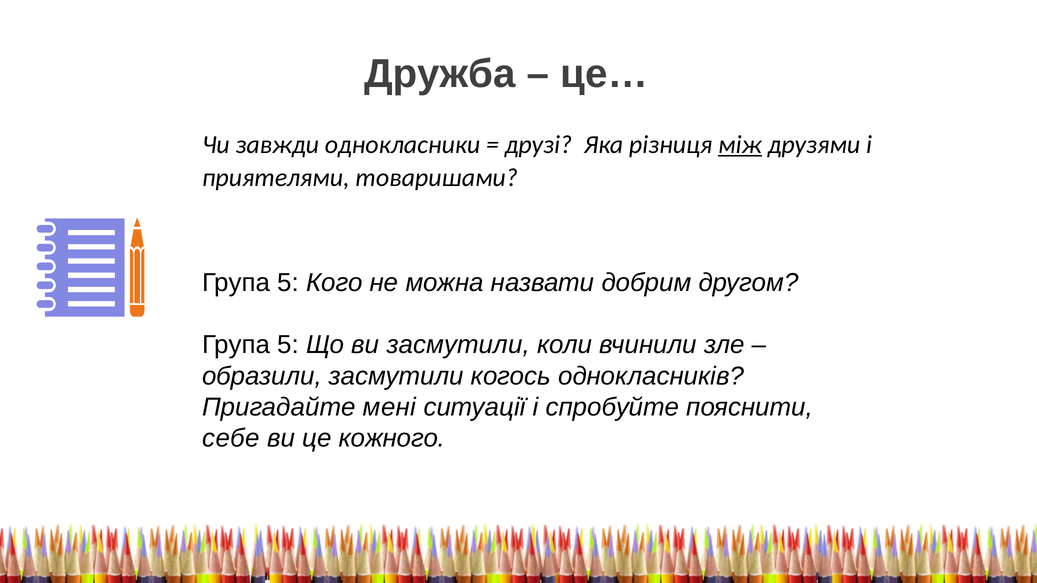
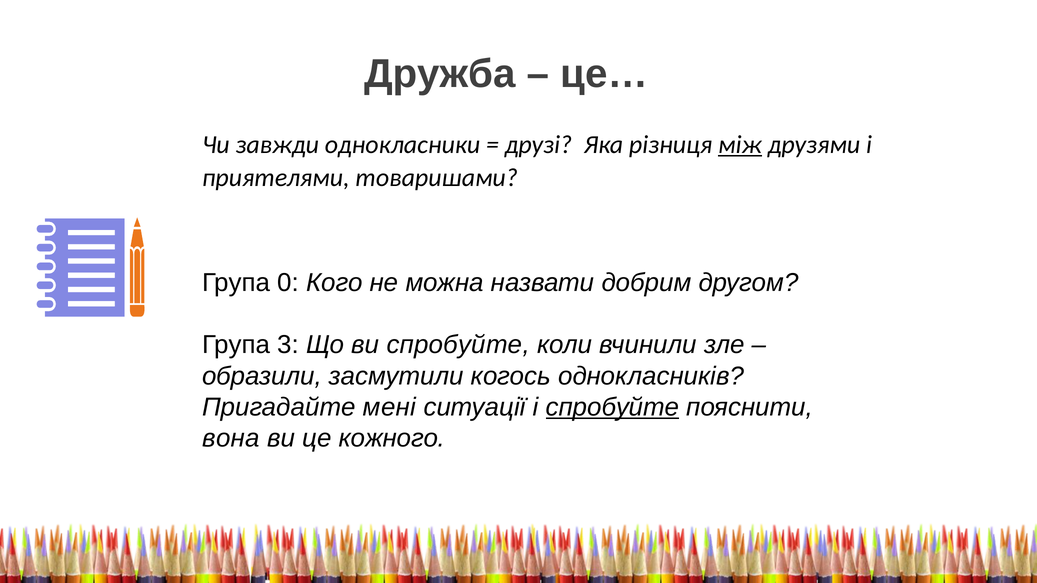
5 at (288, 283): 5 -> 0
5 at (288, 345): 5 -> 3
ви засмутили: засмутили -> спробуйте
спробуйте at (613, 407) underline: none -> present
себе: себе -> вона
